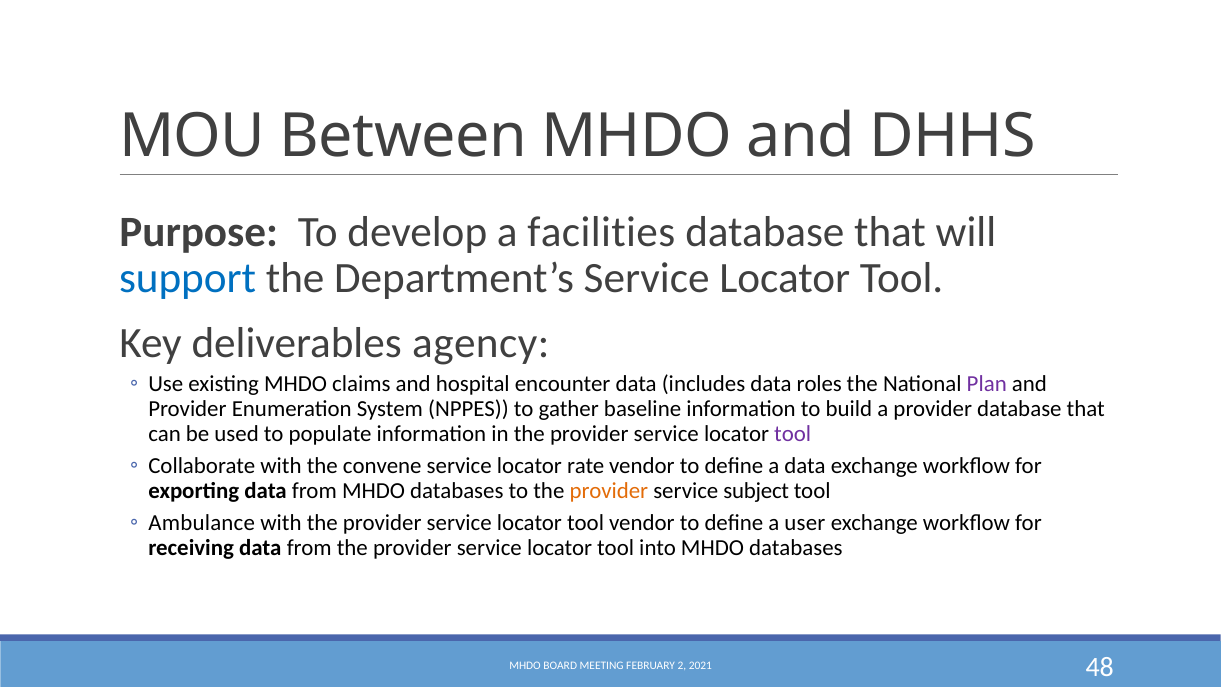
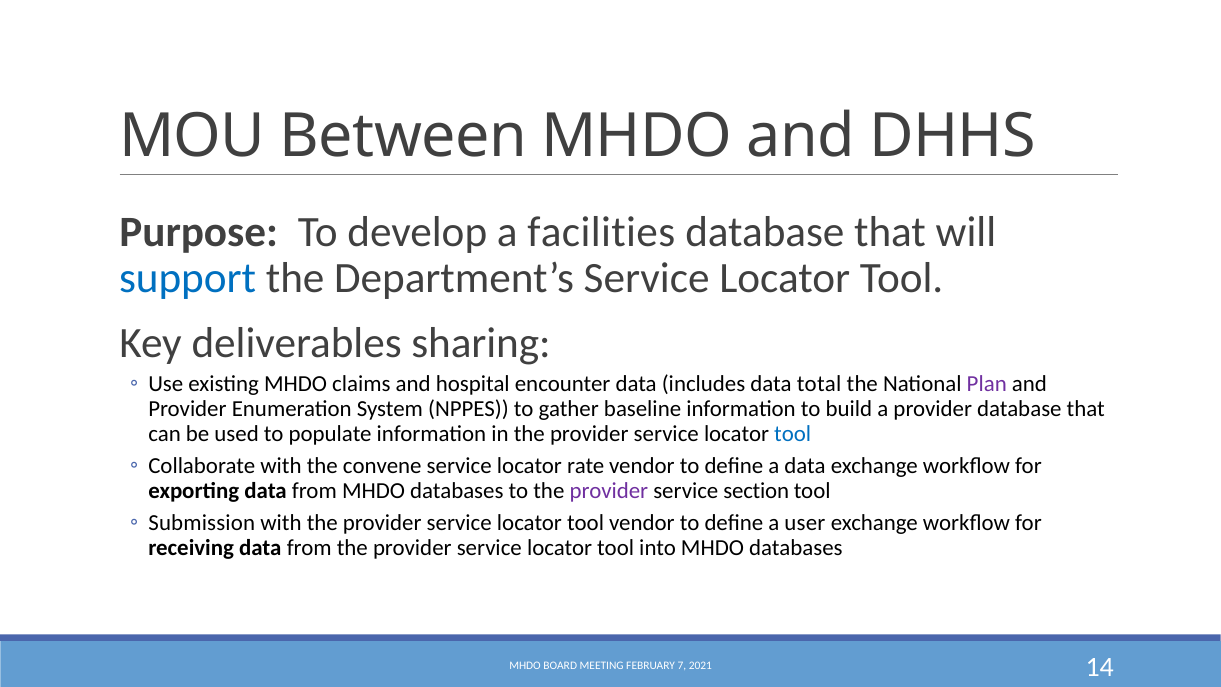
agency: agency -> sharing
roles: roles -> total
tool at (793, 433) colour: purple -> blue
provider at (609, 491) colour: orange -> purple
subject: subject -> section
Ambulance: Ambulance -> Submission
2: 2 -> 7
48: 48 -> 14
